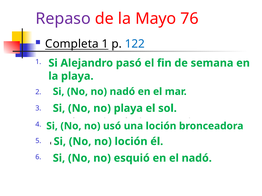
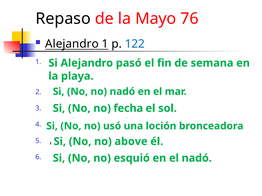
Repaso colour: purple -> black
Completa at (72, 44): Completa -> Alejandro
playa at (128, 109): playa -> fecha
loción at (131, 142): loción -> above
